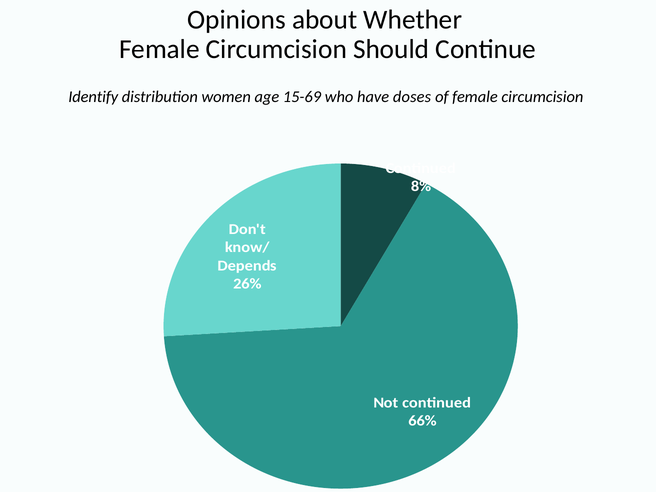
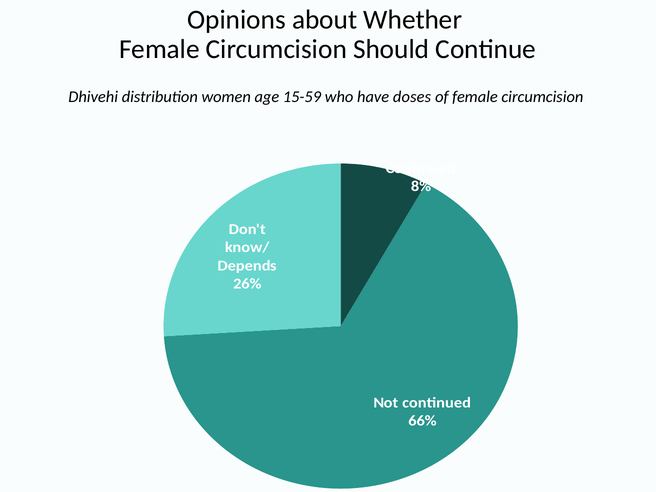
Identify: Identify -> Dhivehi
15-69: 15-69 -> 15-59
